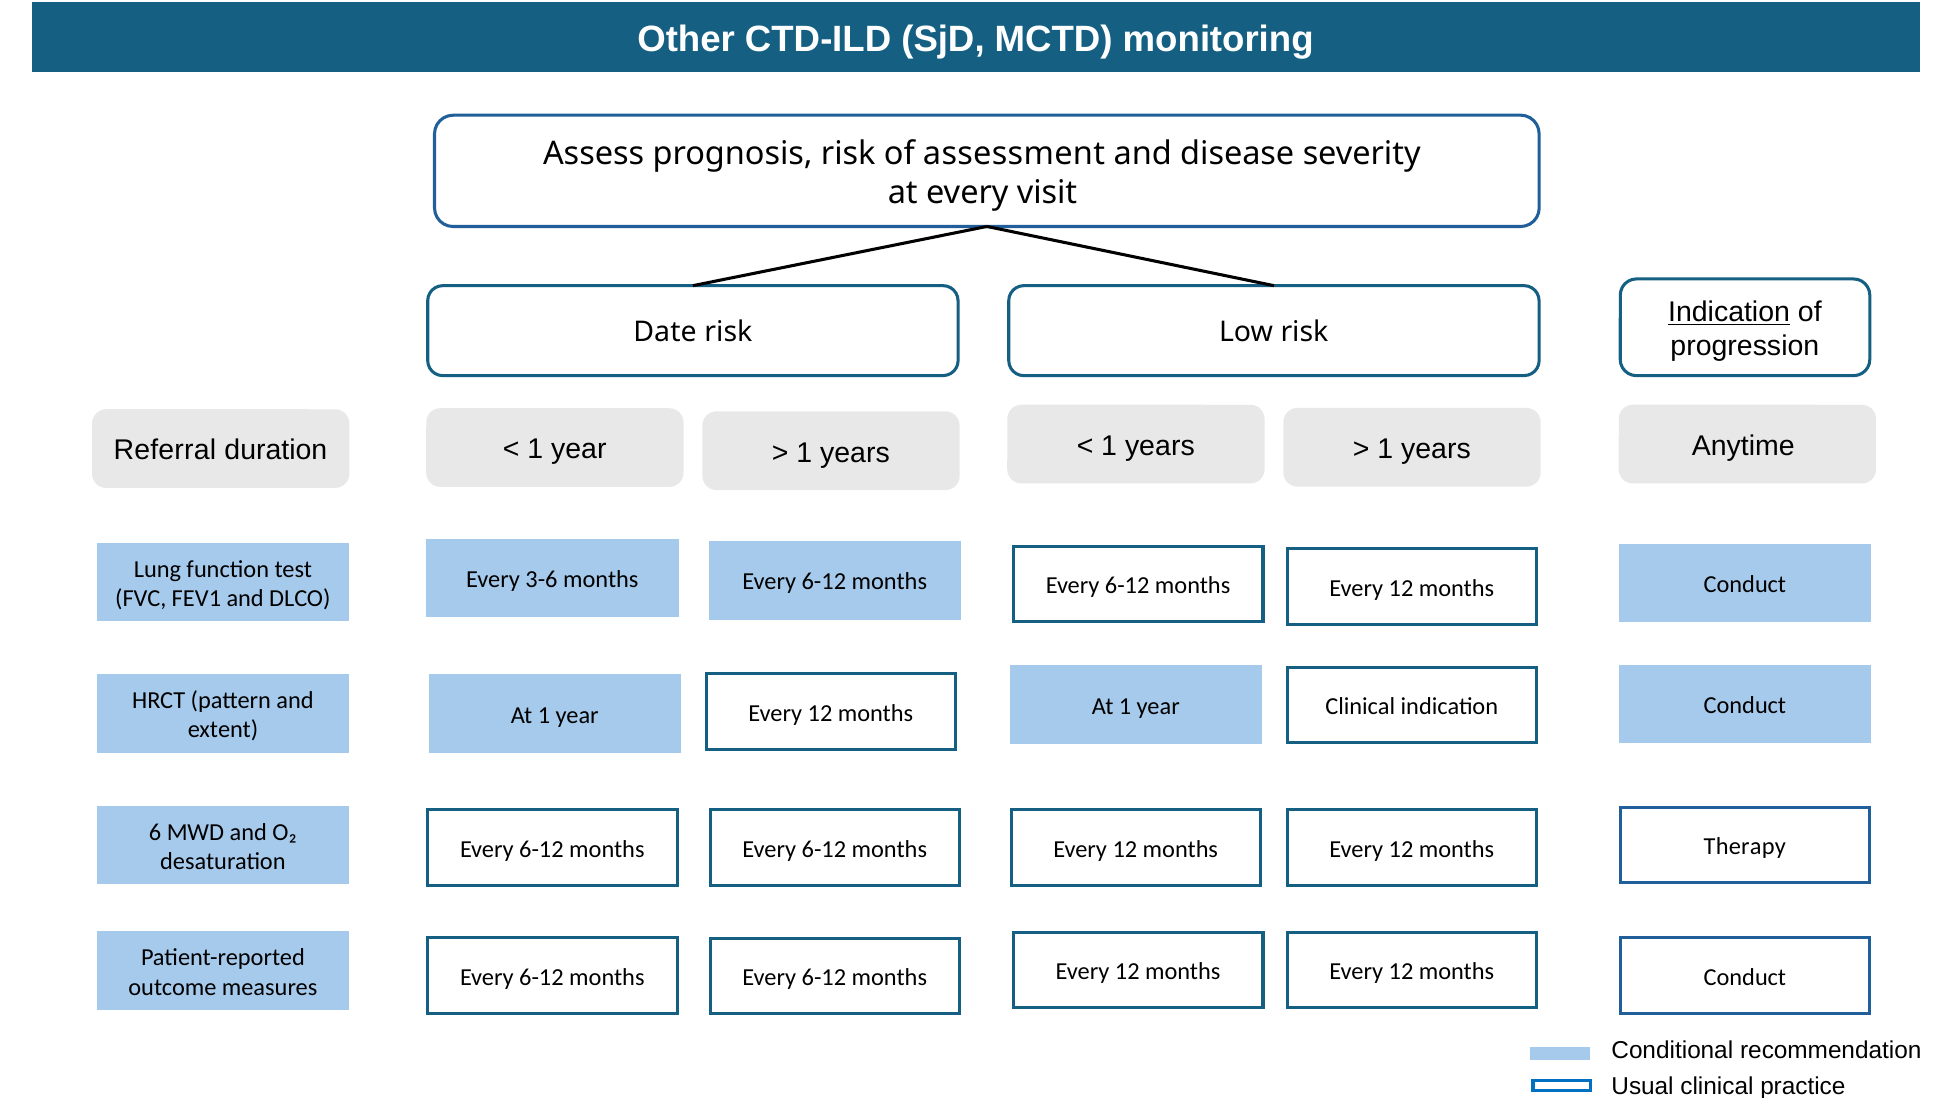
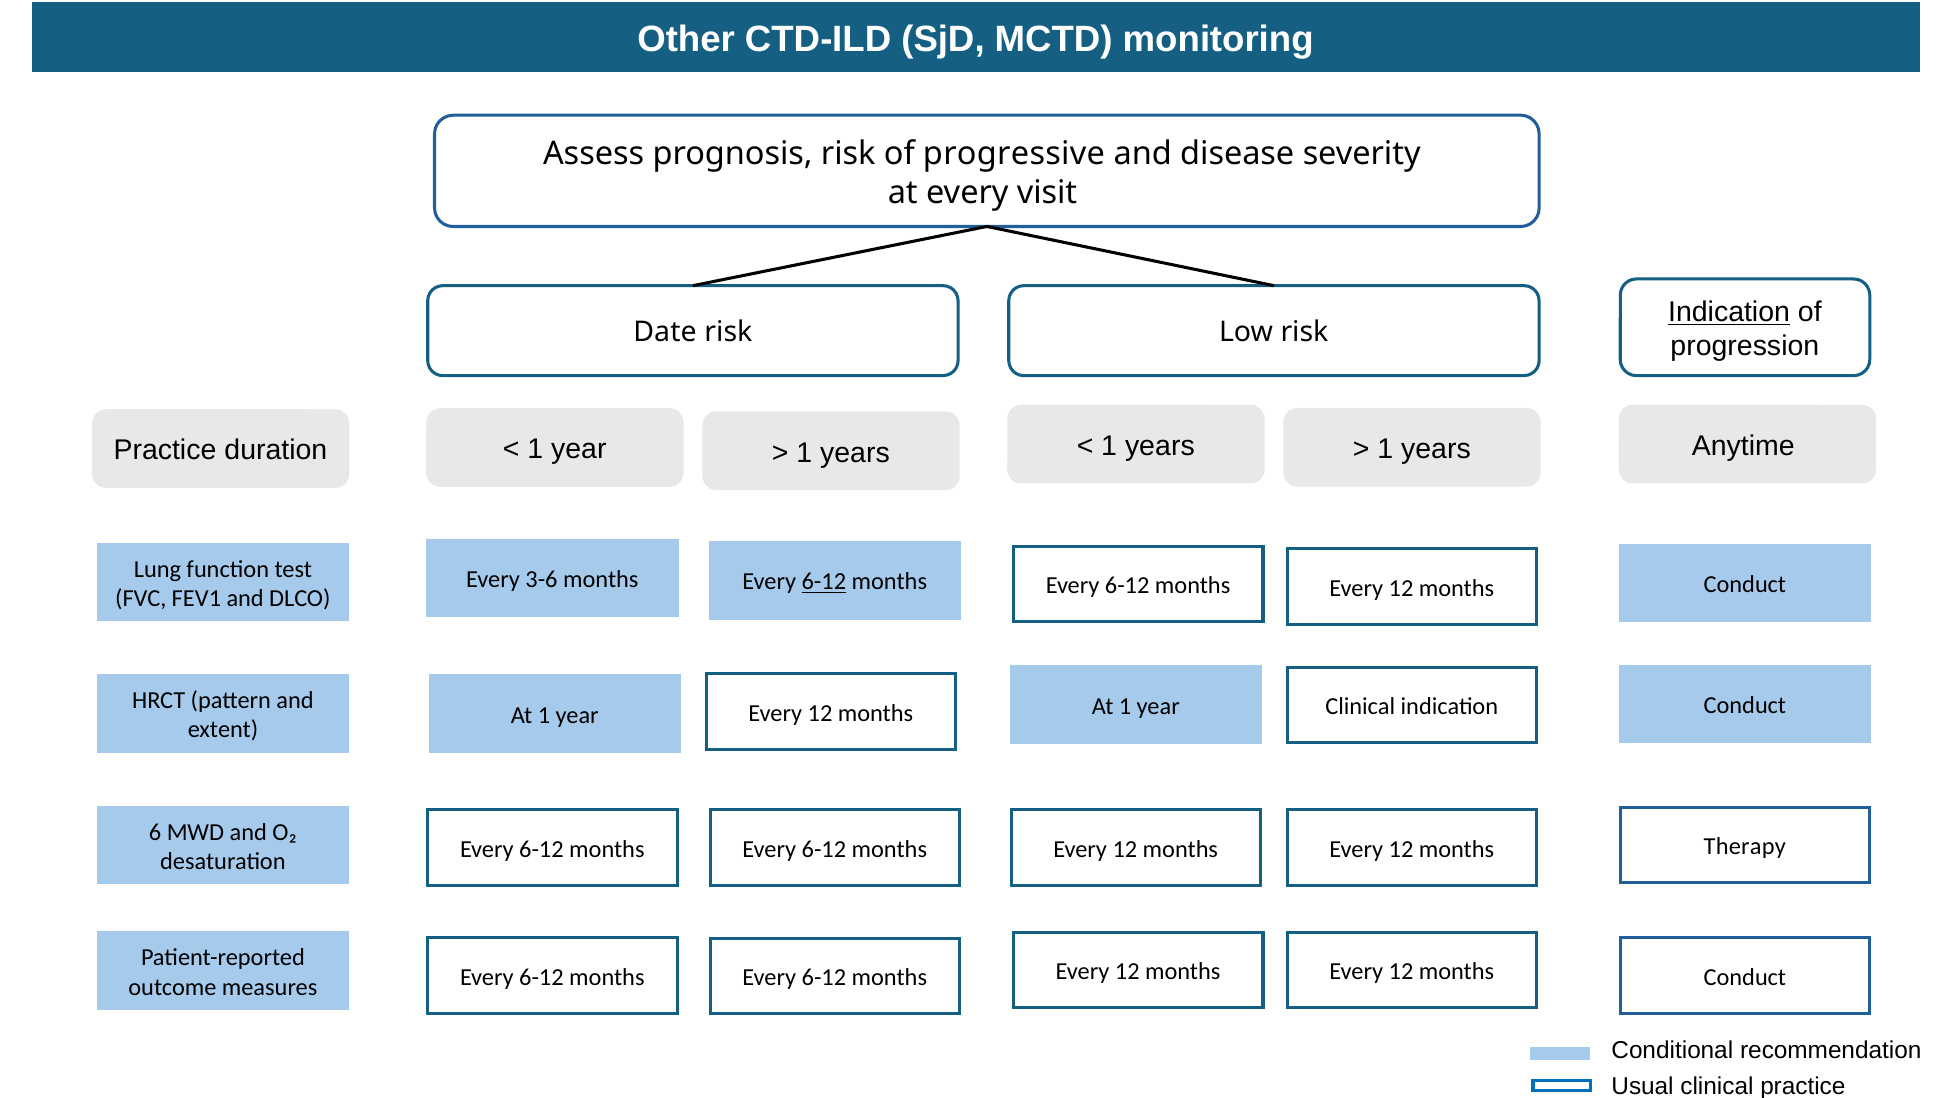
assessment: assessment -> progressive
Referral at (165, 451): Referral -> Practice
6-12 at (824, 582) underline: none -> present
